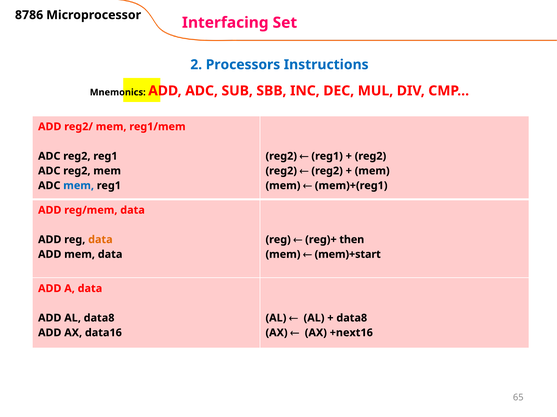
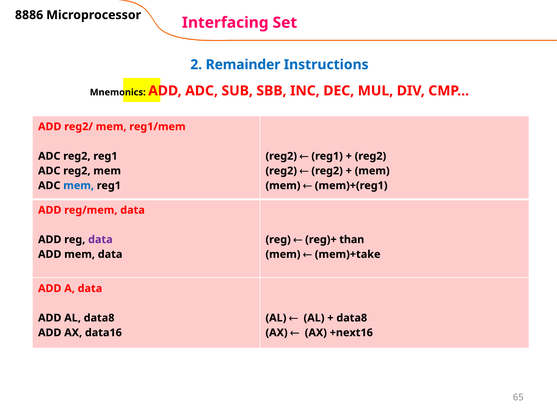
8786: 8786 -> 8886
Processors: Processors -> Remainder
data at (100, 240) colour: orange -> purple
then: then -> than
mem)+start: mem)+start -> mem)+take
